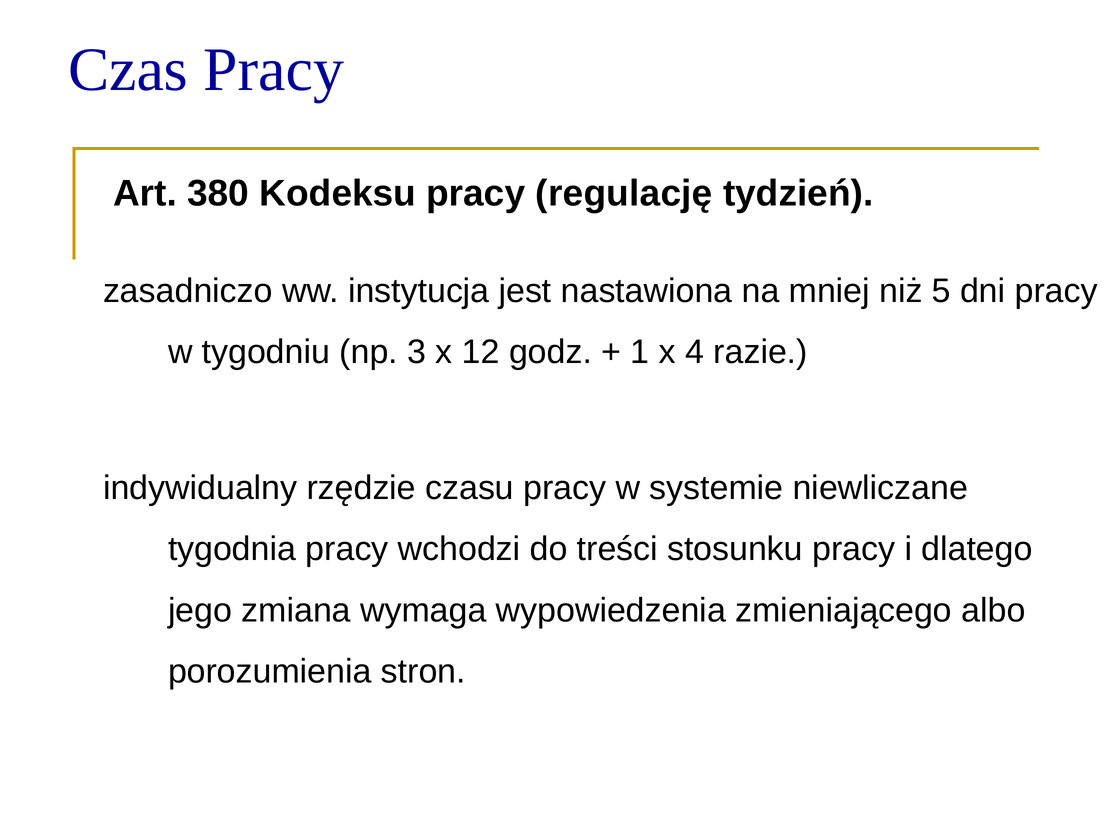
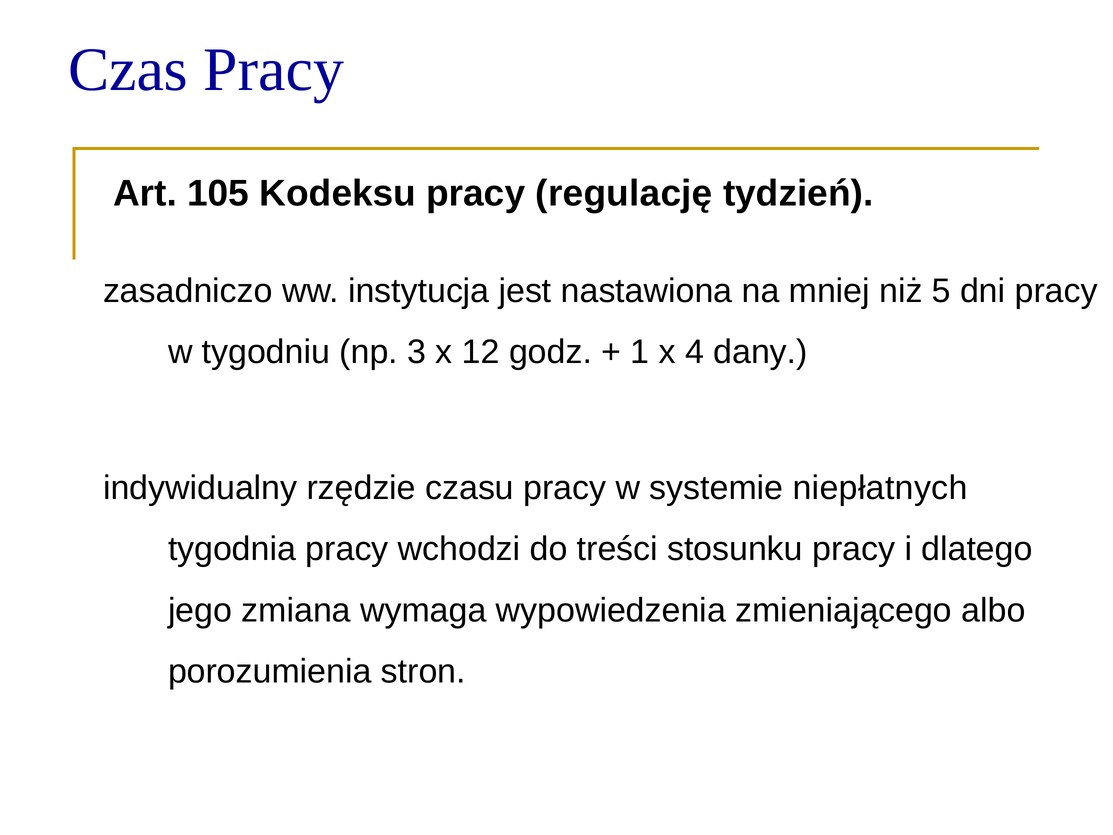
380: 380 -> 105
razie: razie -> dany
niewliczane: niewliczane -> niepłatnych
